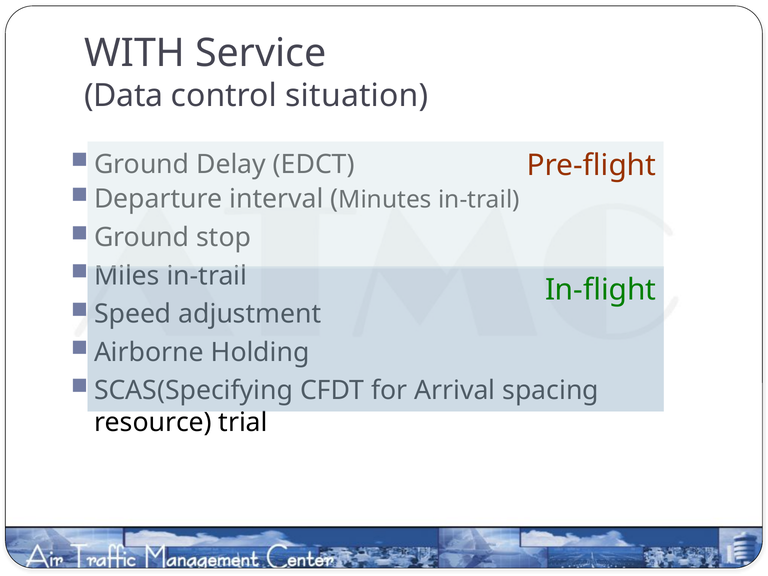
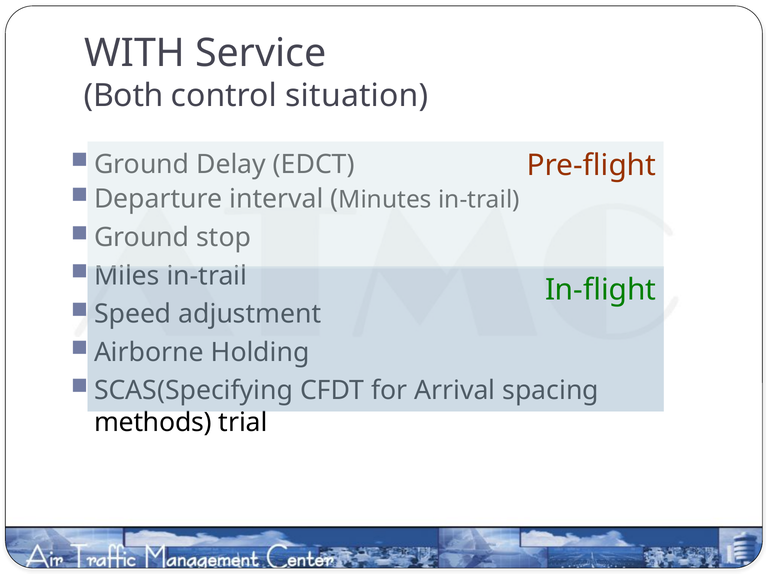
Data: Data -> Both
resource: resource -> methods
